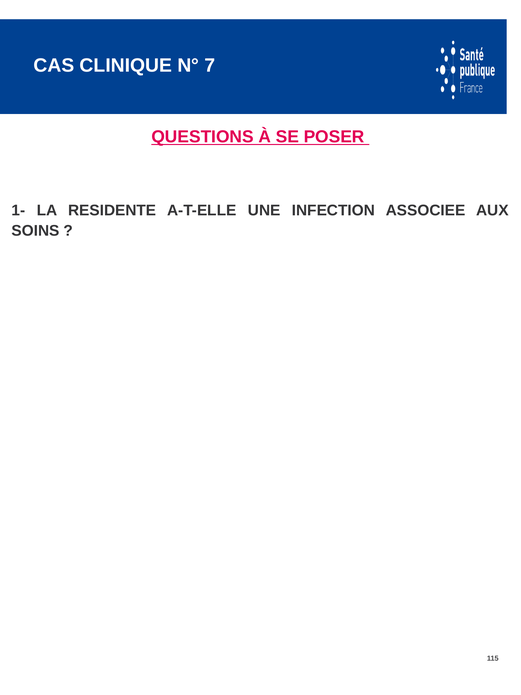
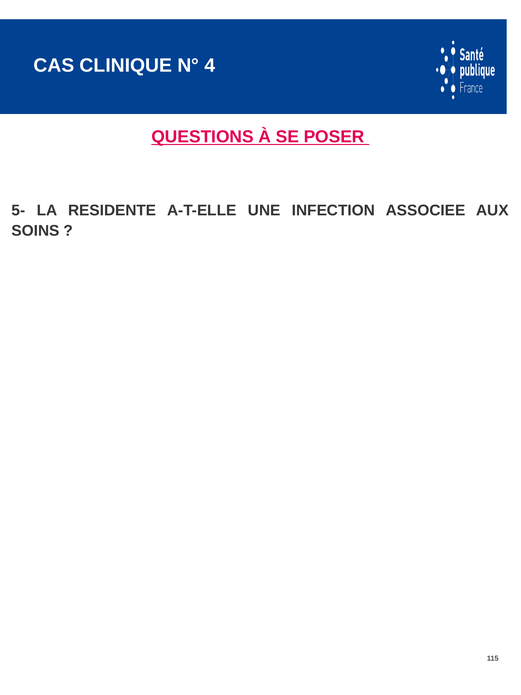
7: 7 -> 4
1-: 1- -> 5-
